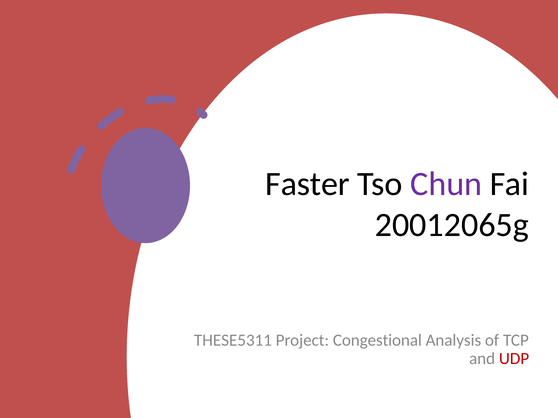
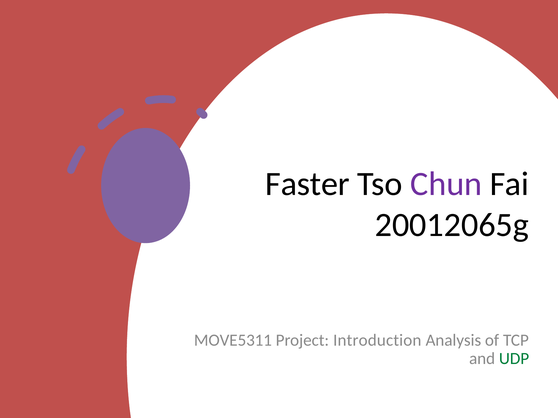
THESE5311: THESE5311 -> MOVE5311
Congestional: Congestional -> Introduction
UDP colour: red -> green
